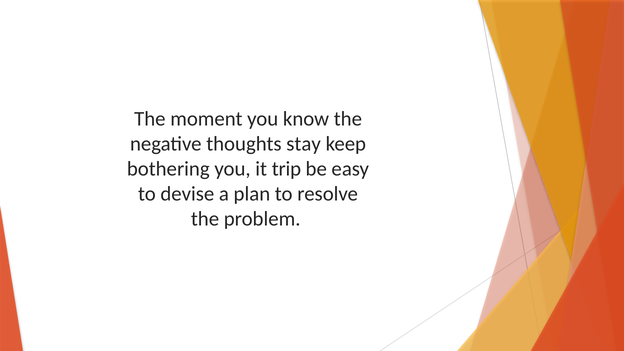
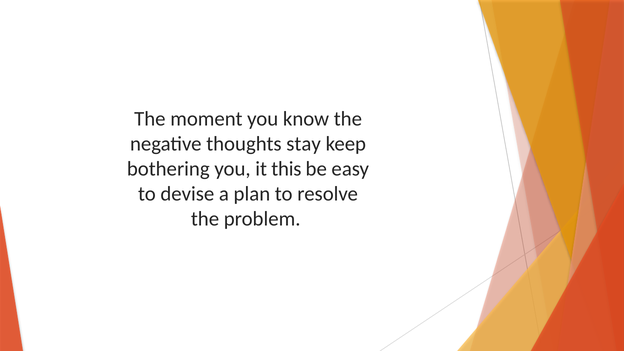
trip: trip -> this
